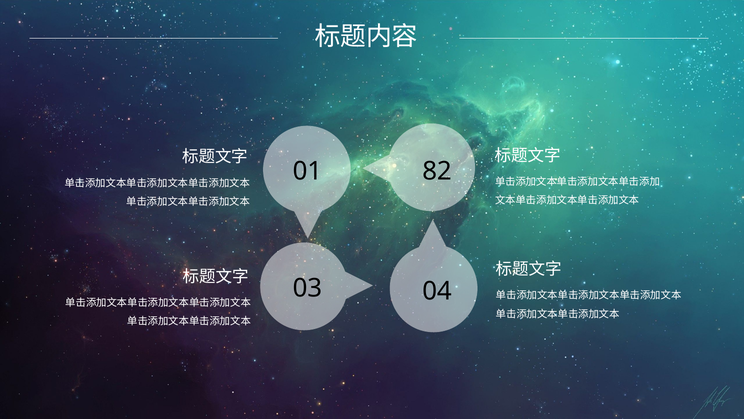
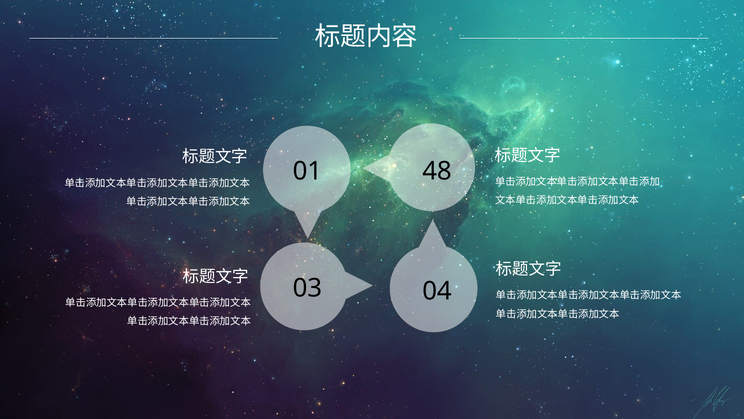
82: 82 -> 48
